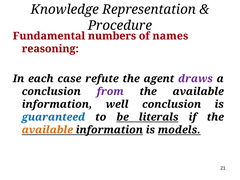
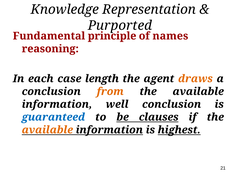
Procedure: Procedure -> Purported
numbers: numbers -> principle
refute: refute -> length
draws colour: purple -> orange
from colour: purple -> orange
literals: literals -> clauses
models: models -> highest
